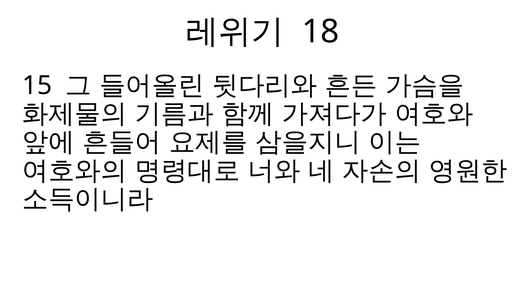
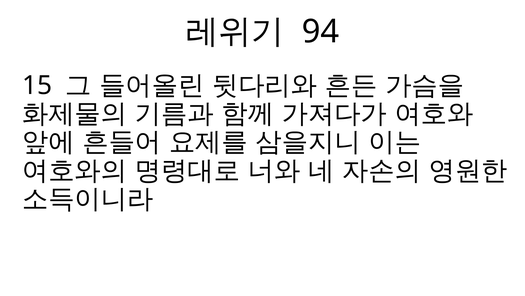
18: 18 -> 94
